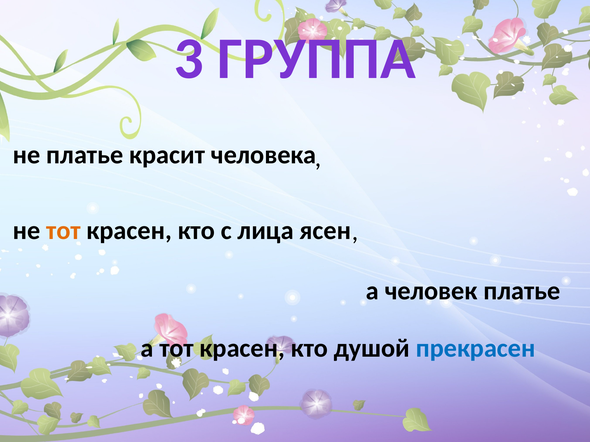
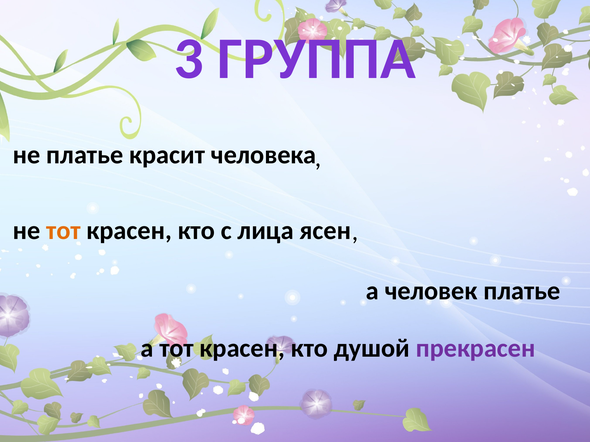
прекрасен colour: blue -> purple
